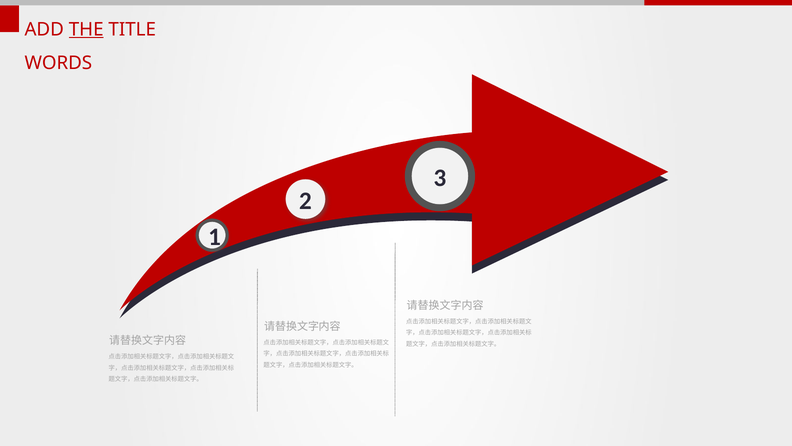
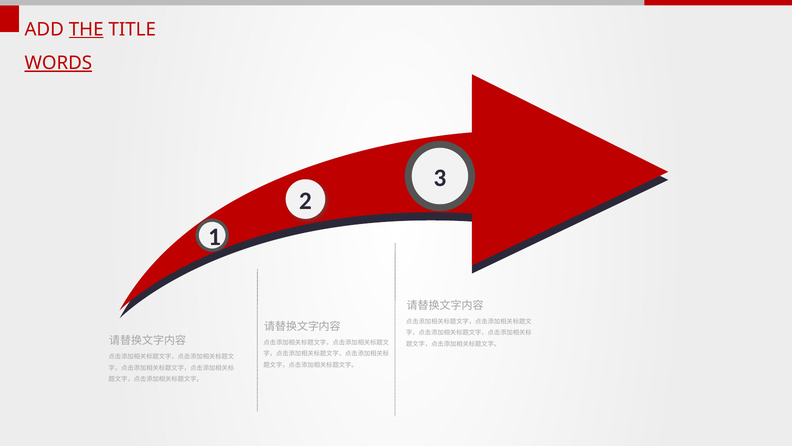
WORDS underline: none -> present
